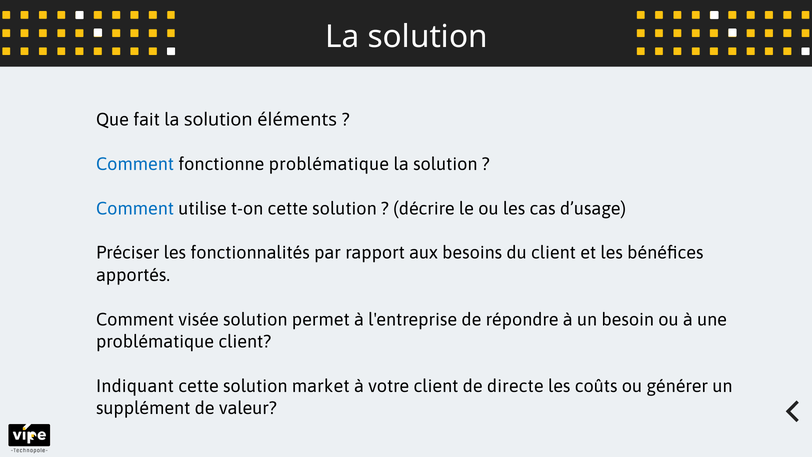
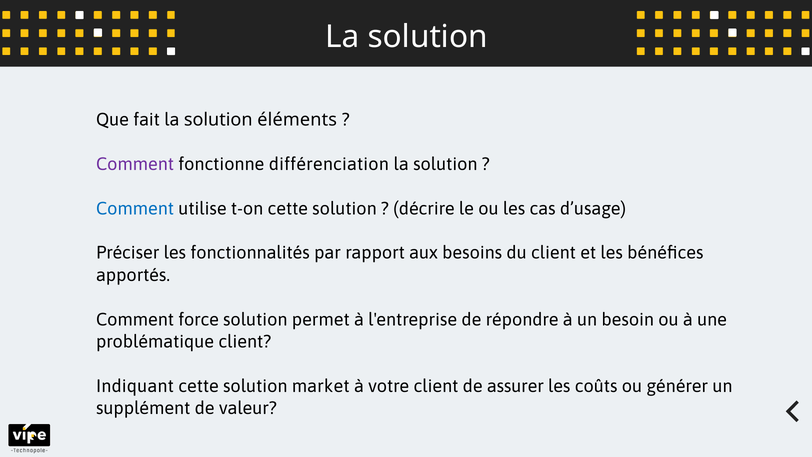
Comment at (135, 164) colour: blue -> purple
fonctionne problématique: problématique -> différenciation
visée: visée -> force
directe: directe -> assurer
